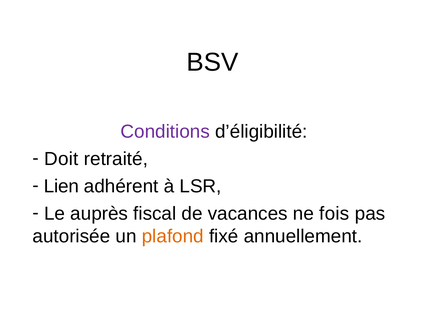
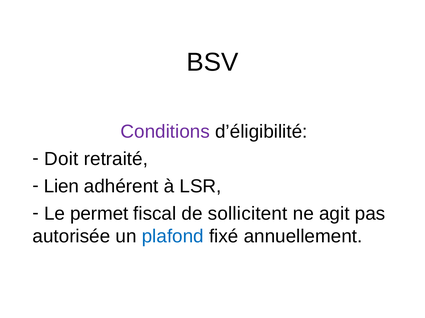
auprès: auprès -> permet
vacances: vacances -> sollicitent
fois: fois -> agit
plafond colour: orange -> blue
